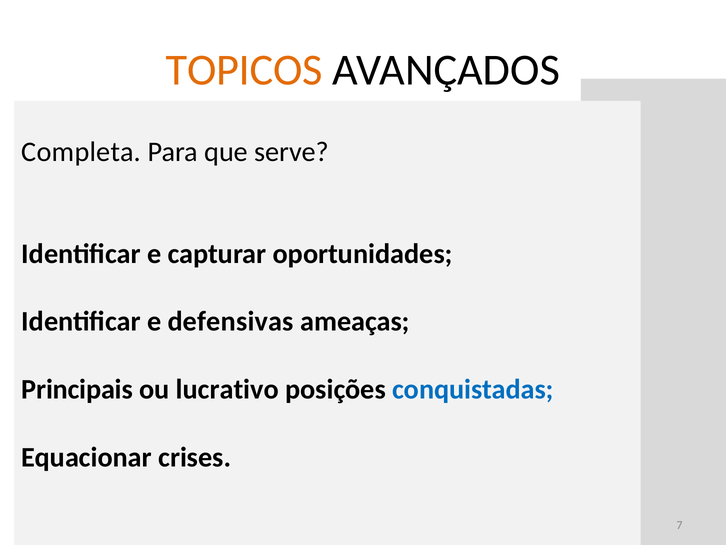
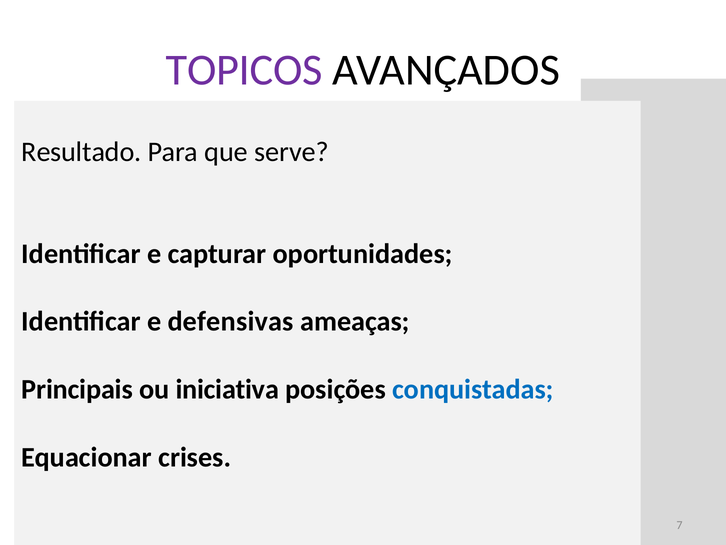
TOPICOS colour: orange -> purple
Completa: Completa -> Resultado
lucrativo: lucrativo -> iniciativa
